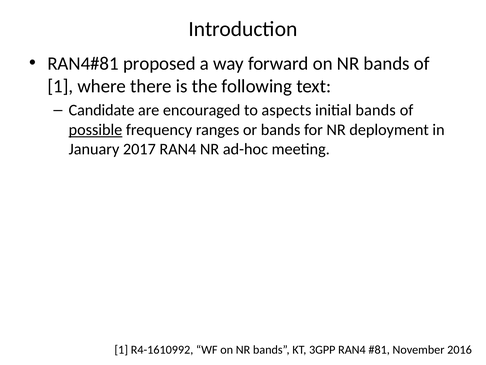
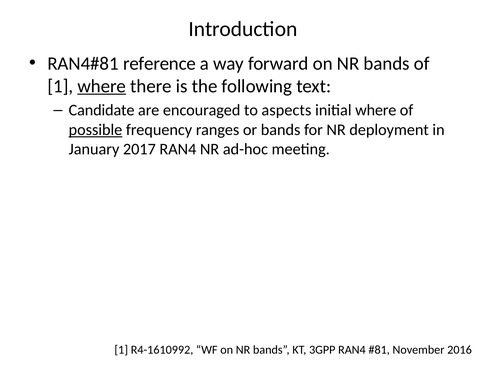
proposed: proposed -> reference
where at (102, 86) underline: none -> present
initial bands: bands -> where
